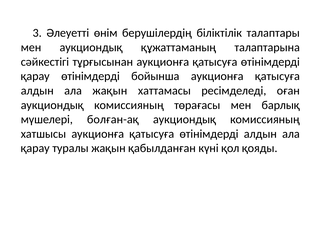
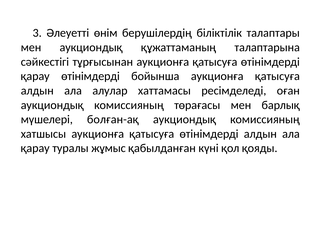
ала жақын: жақын -> алулар
туралы жақын: жақын -> жұмыс
